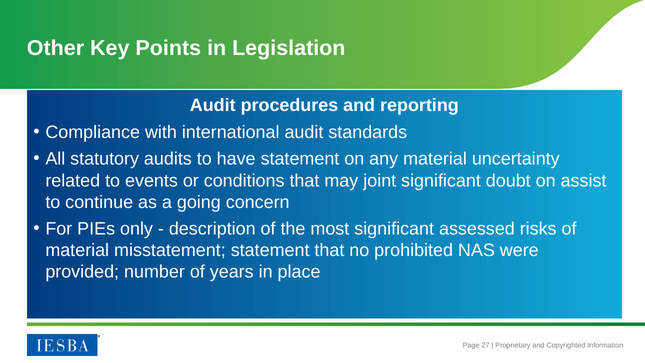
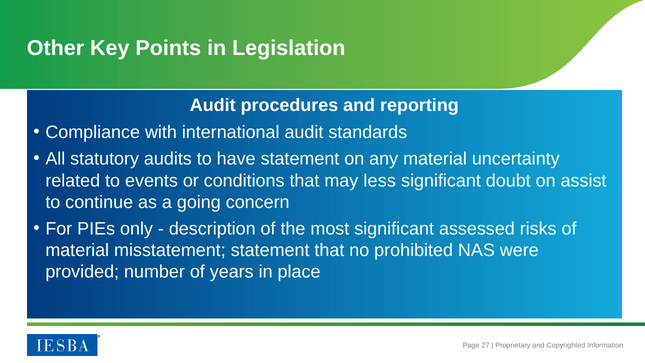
joint: joint -> less
